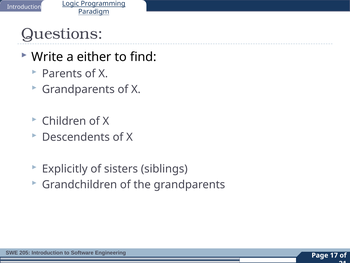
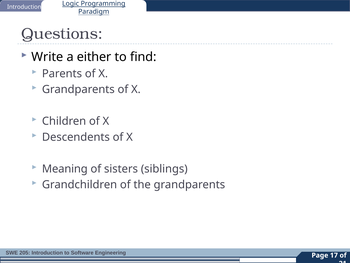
Explicitly: Explicitly -> Meaning
